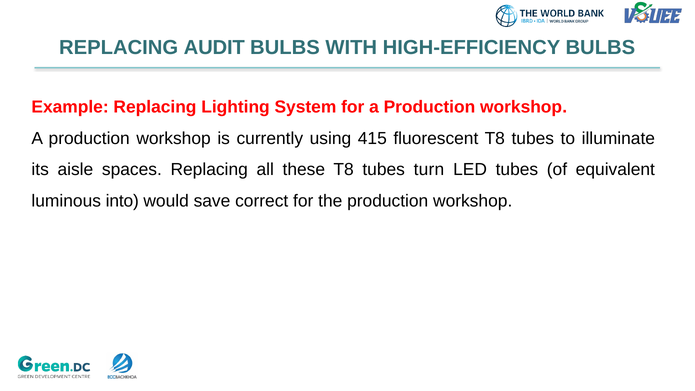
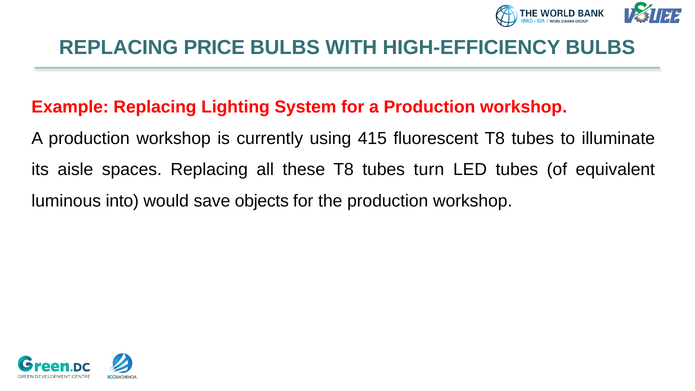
AUDIT: AUDIT -> PRICE
correct: correct -> objects
